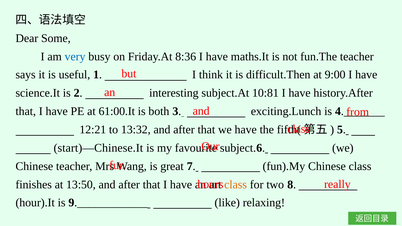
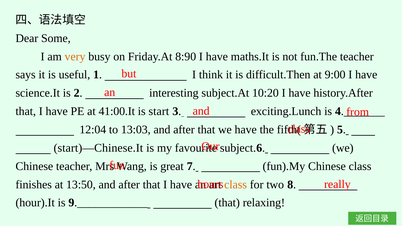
very colour: blue -> orange
8:36: 8:36 -> 8:90
10:81: 10:81 -> 10:20
61:00.It: 61:00.It -> 41:00.It
both: both -> start
12:21: 12:21 -> 12:04
13:32: 13:32 -> 13:03
9.____________ like: like -> that
